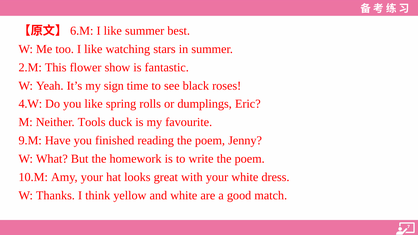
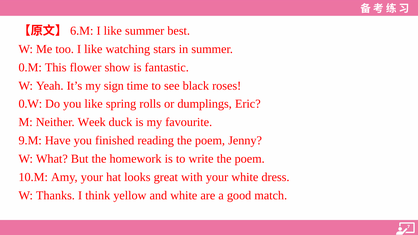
2.M: 2.M -> 0.M
4.W: 4.W -> 0.W
Tools: Tools -> Week
